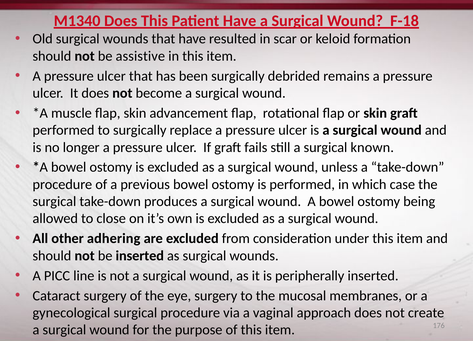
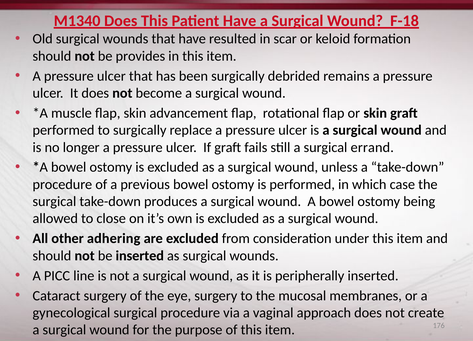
assistive: assistive -> provides
known: known -> errand
